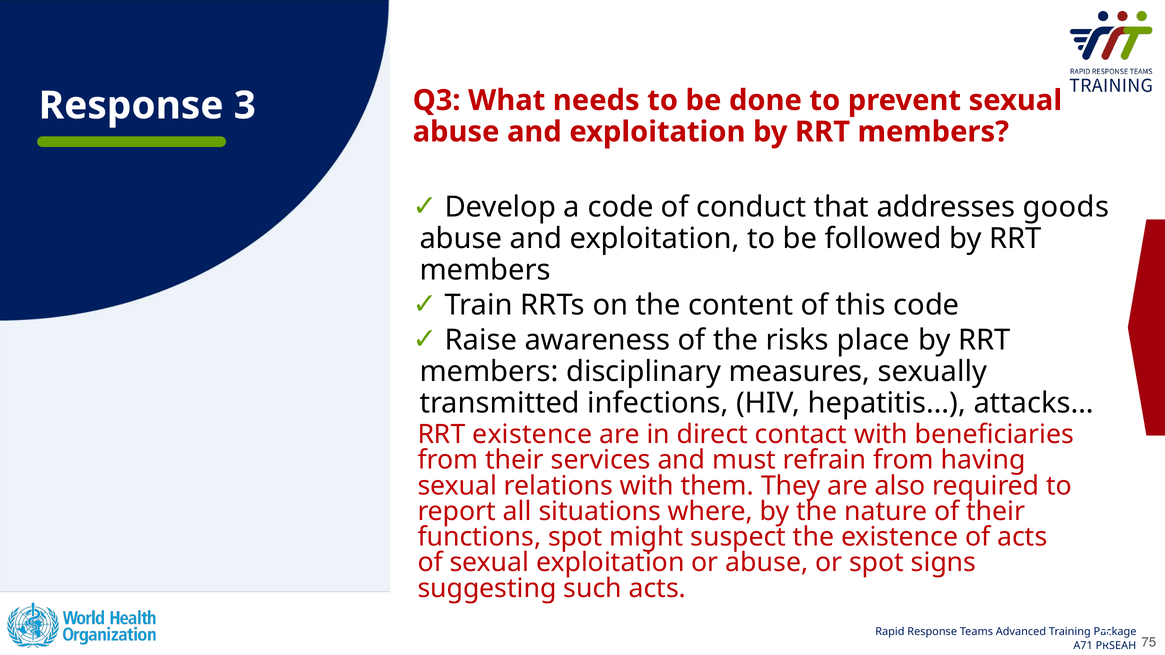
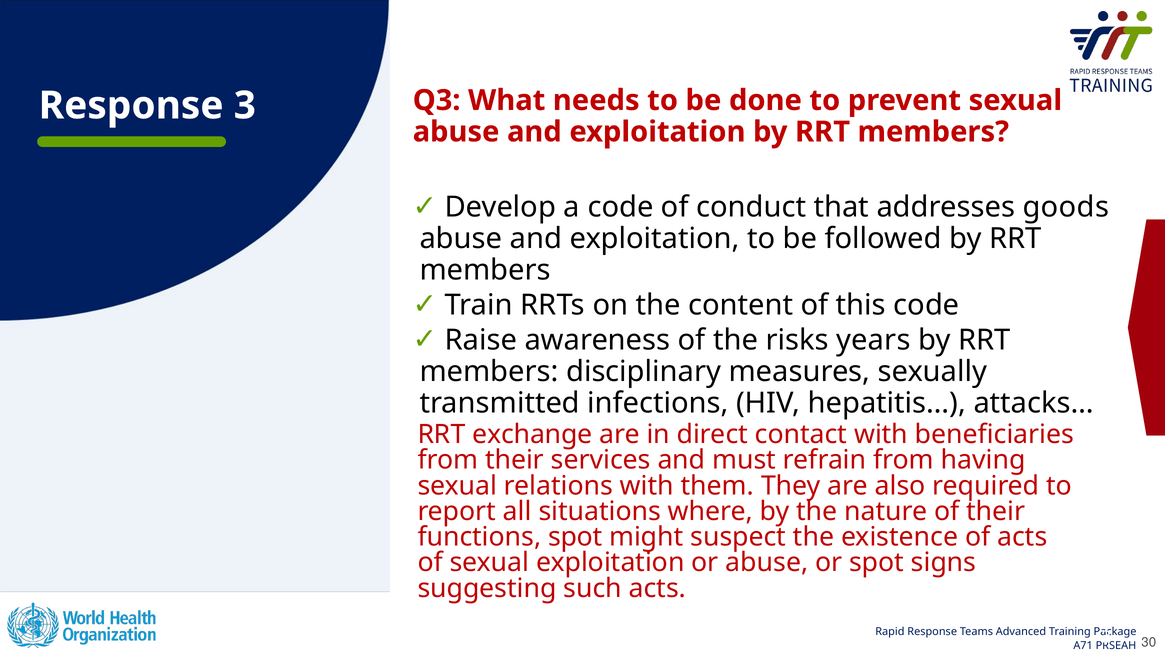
place: place -> years
RRT existence: existence -> exchange
75: 75 -> 30
